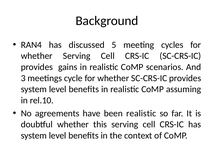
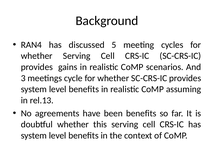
rel.10: rel.10 -> rel.13
been realistic: realistic -> benefits
